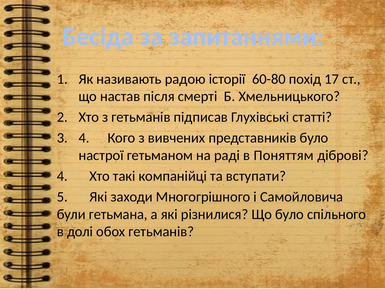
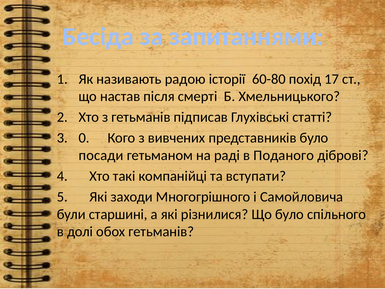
3 4: 4 -> 0
настрої: настрої -> посади
Поняттям: Поняттям -> Поданого
гетьмана: гетьмана -> старшині
